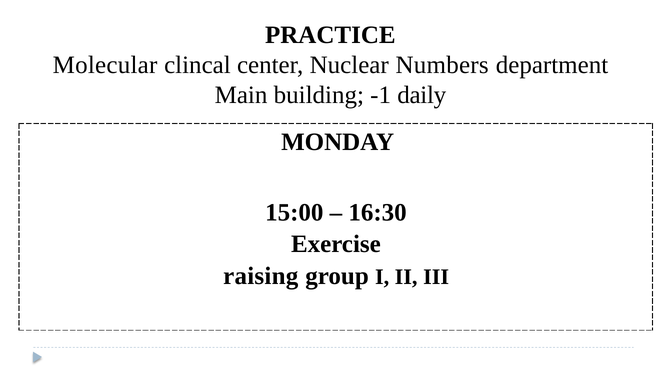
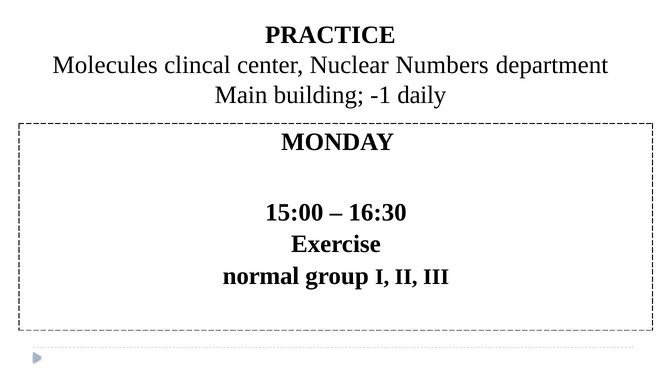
Molecular: Molecular -> Molecules
raising: raising -> normal
